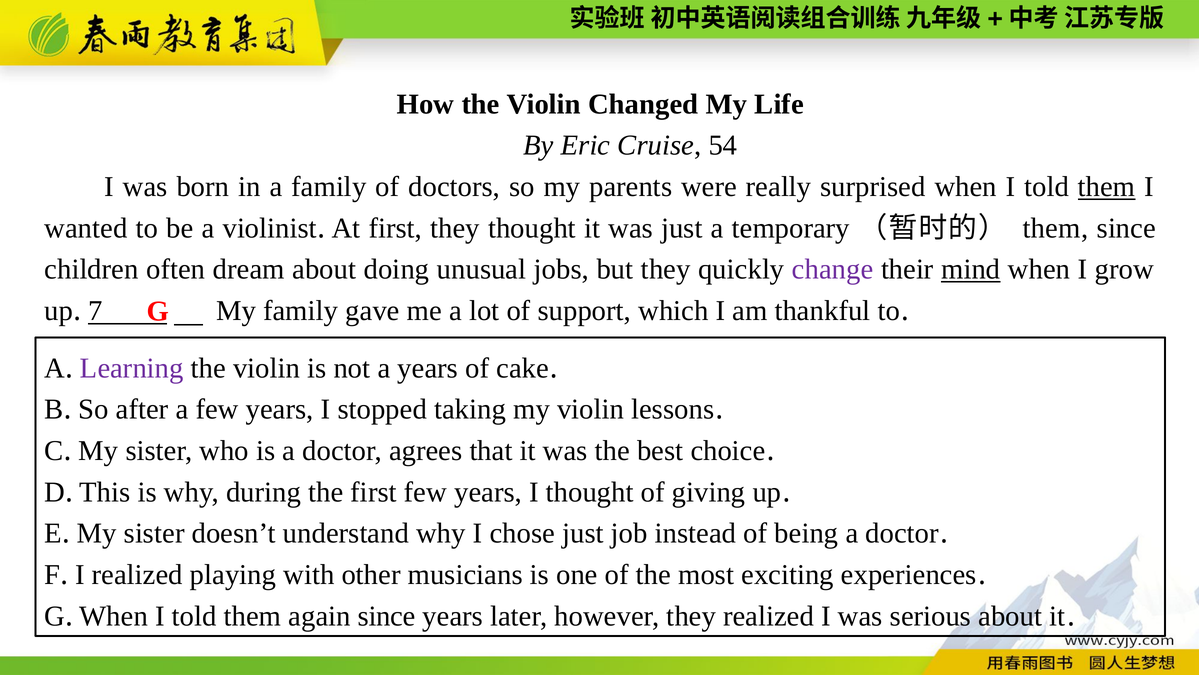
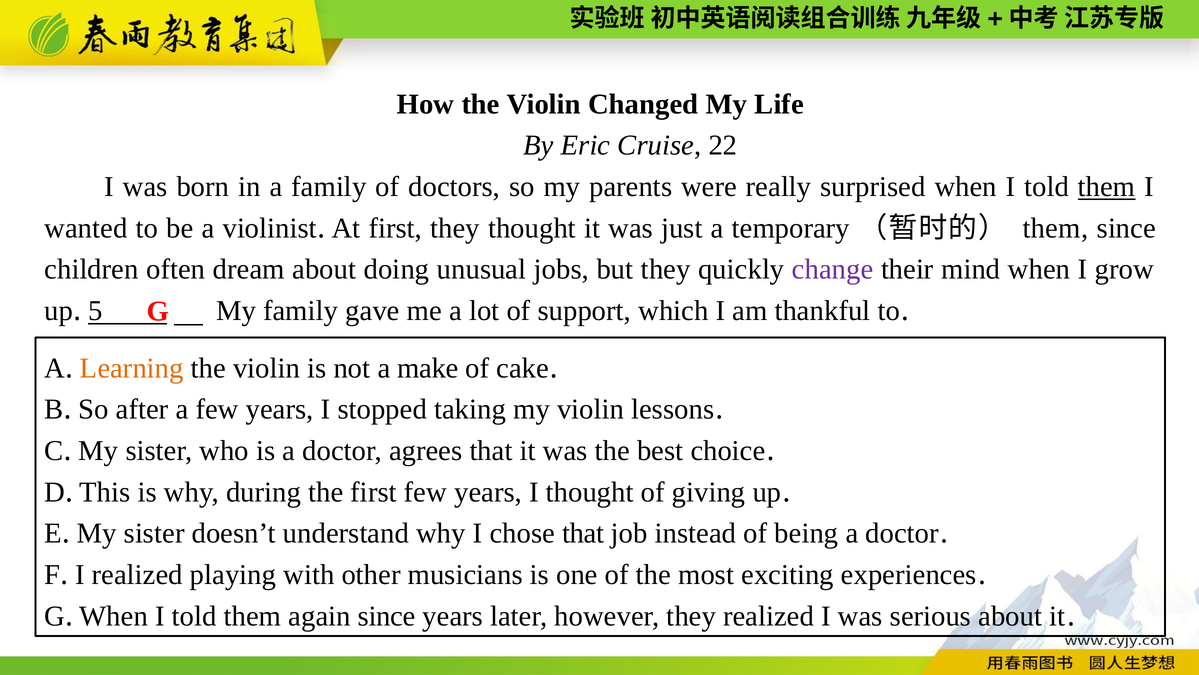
54: 54 -> 22
mind underline: present -> none
7: 7 -> 5
Learning colour: purple -> orange
a years: years -> make
chose just: just -> that
